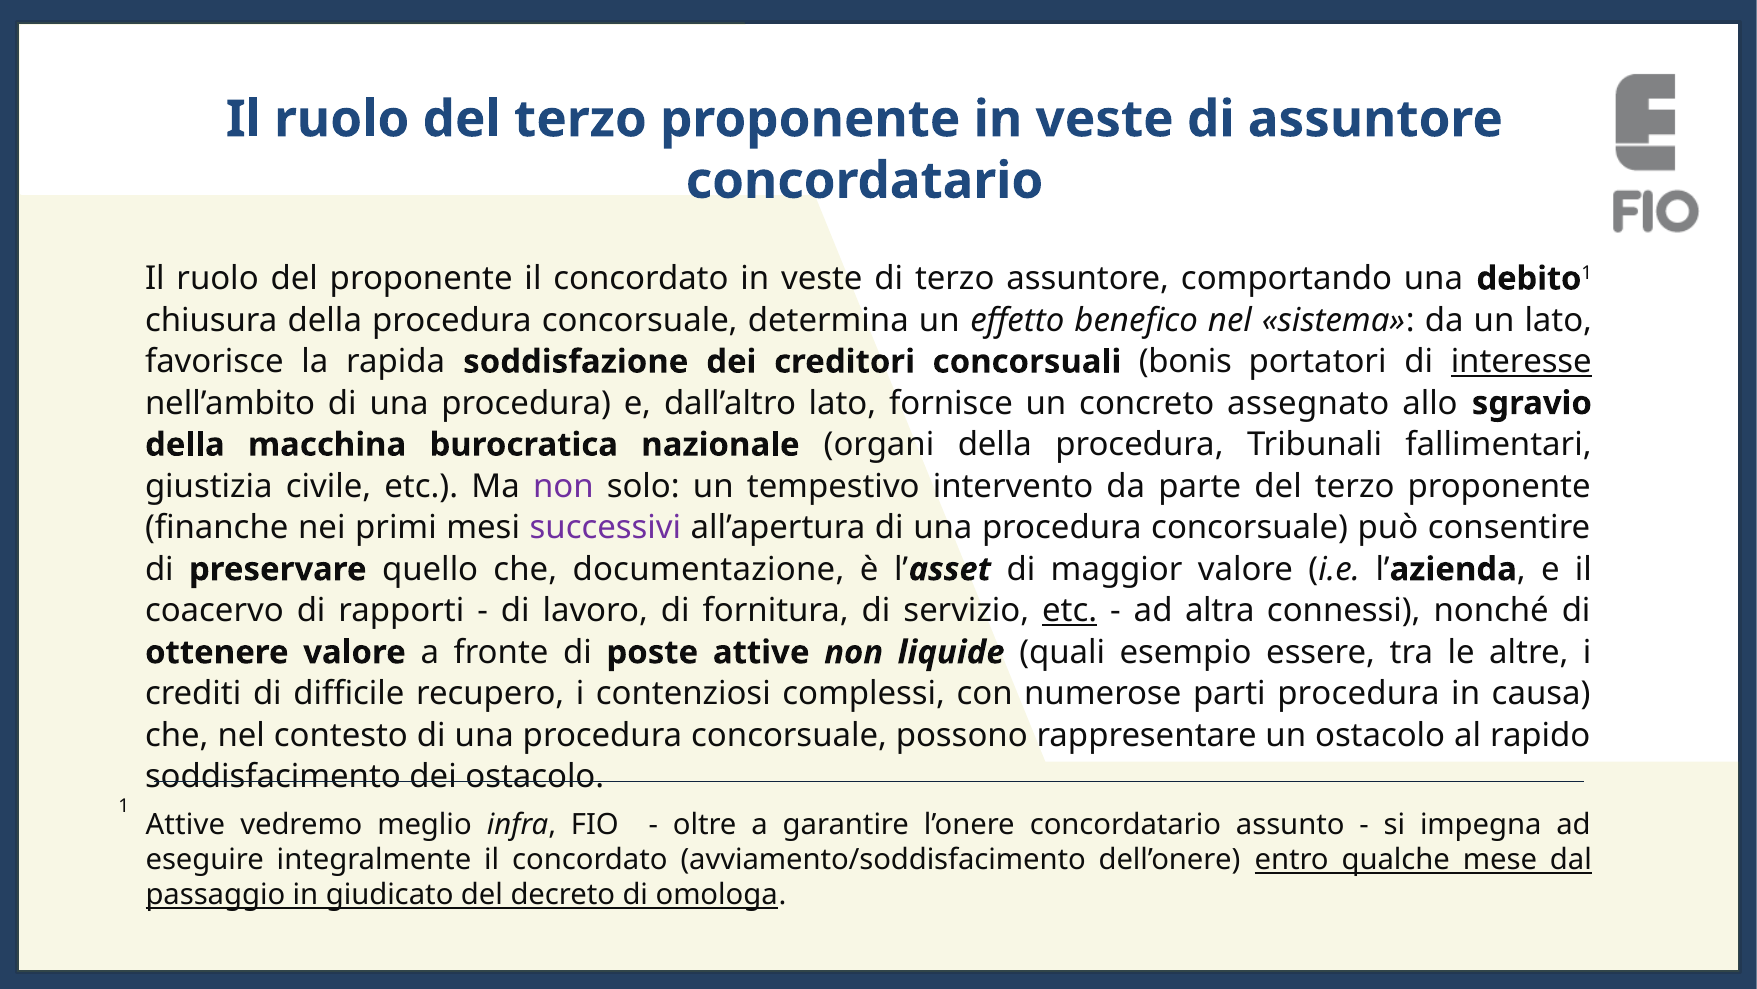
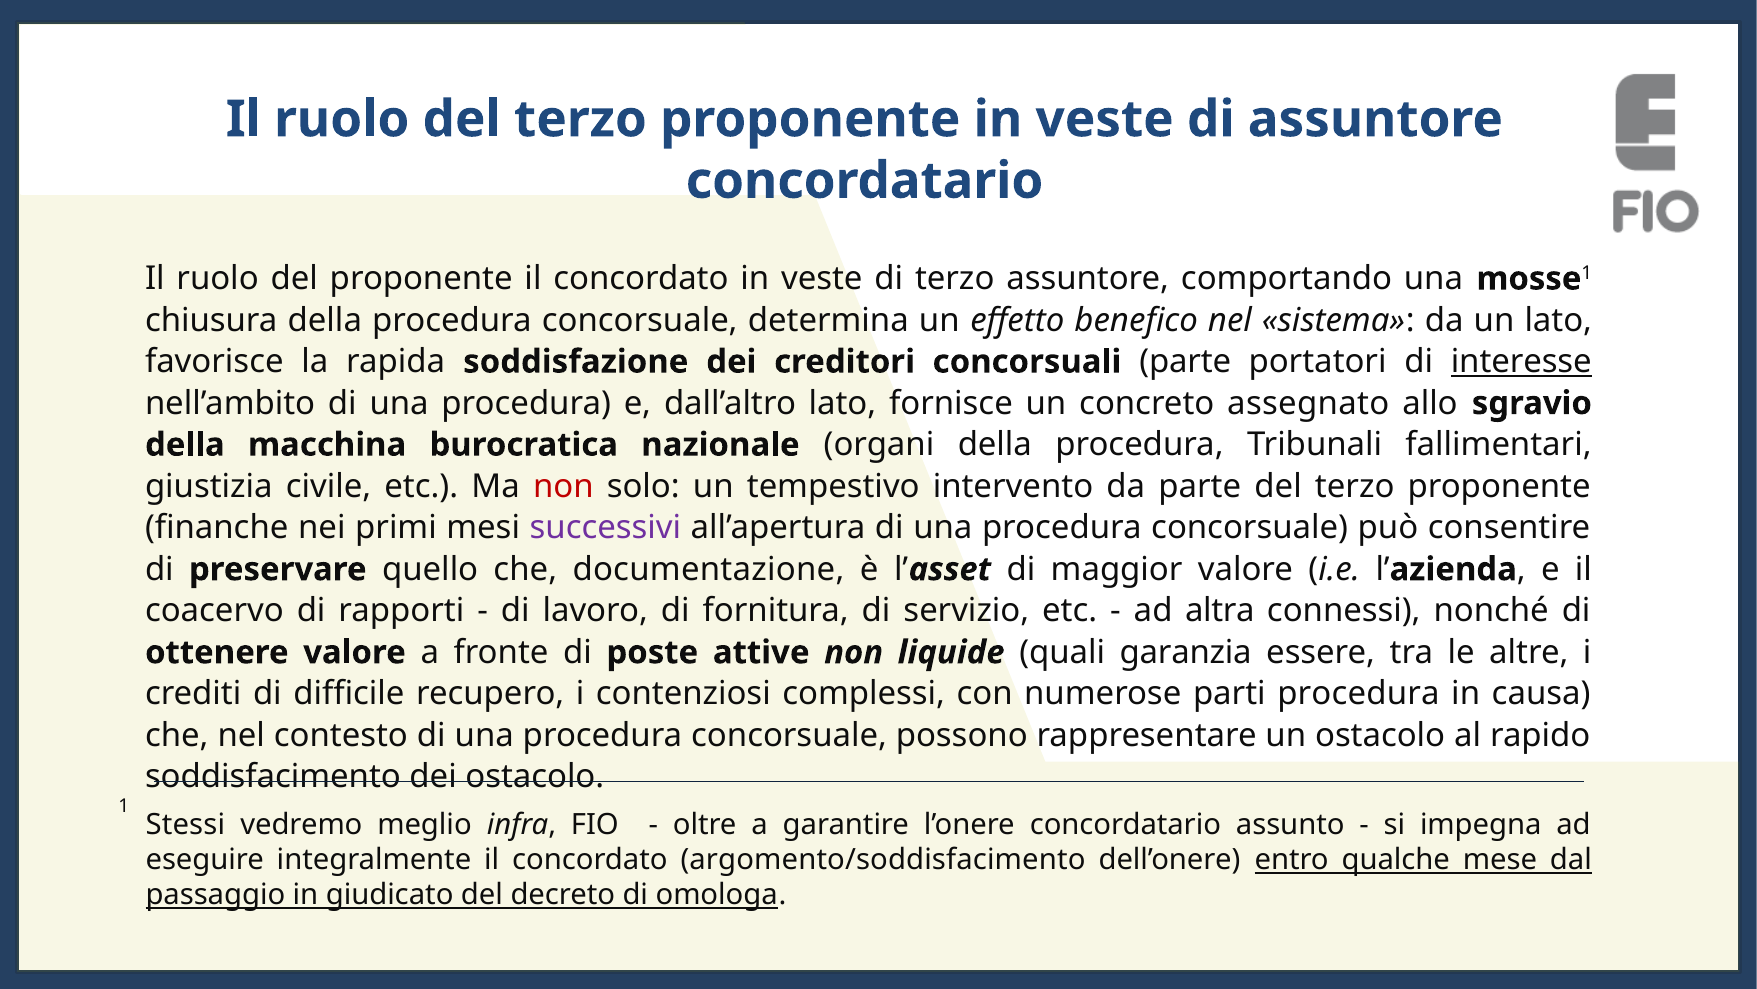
debito: debito -> mosse
concorsuali bonis: bonis -> parte
non at (563, 486) colour: purple -> red
etc at (1070, 610) underline: present -> none
esempio: esempio -> garanzia
Attive at (185, 824): Attive -> Stessi
avviamento/soddisfacimento: avviamento/soddisfacimento -> argomento/soddisfacimento
